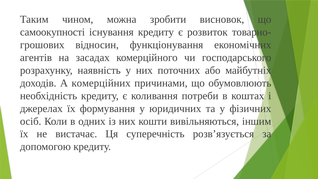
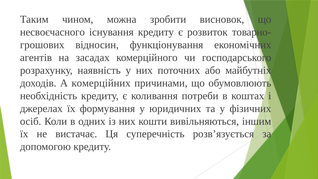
самоокупності: самоокупності -> несвоєчасного
